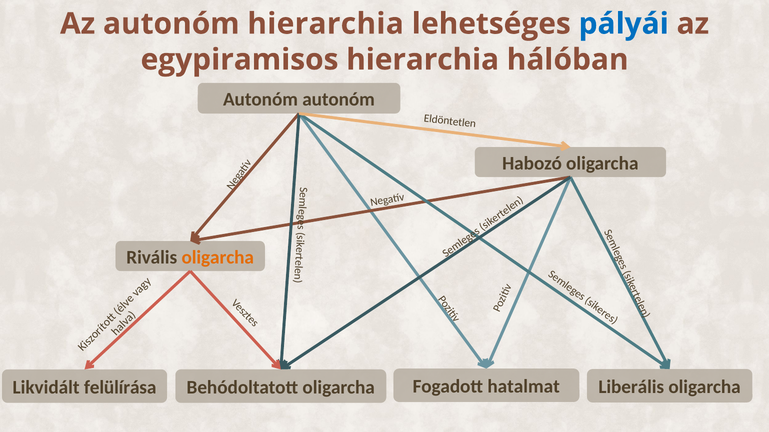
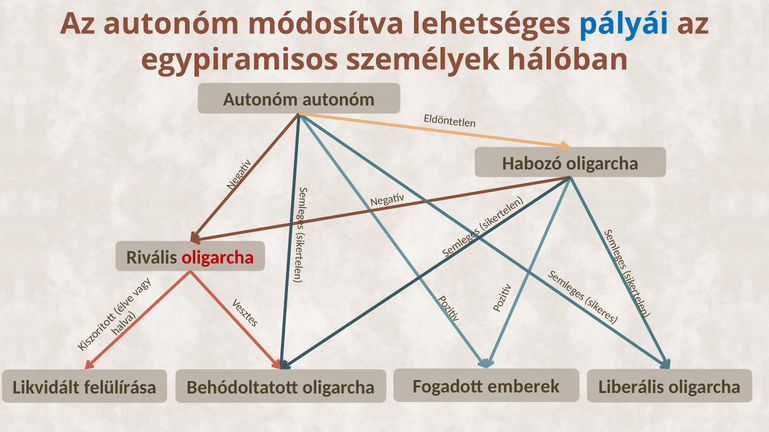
autonóm hierarchia: hierarchia -> módosítva
egypiramisos hierarchia: hierarchia -> személyek
oligarcha at (218, 258) colour: orange -> red
hatalmat: hatalmat -> emberek
